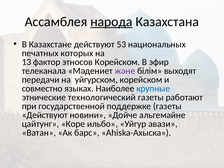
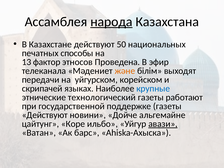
53: 53 -> 50
которых: которых -> способы
этносов Корейском: Корейском -> Проведена
және colour: purple -> orange
совместно: совместно -> скрипачей
авази underline: none -> present
